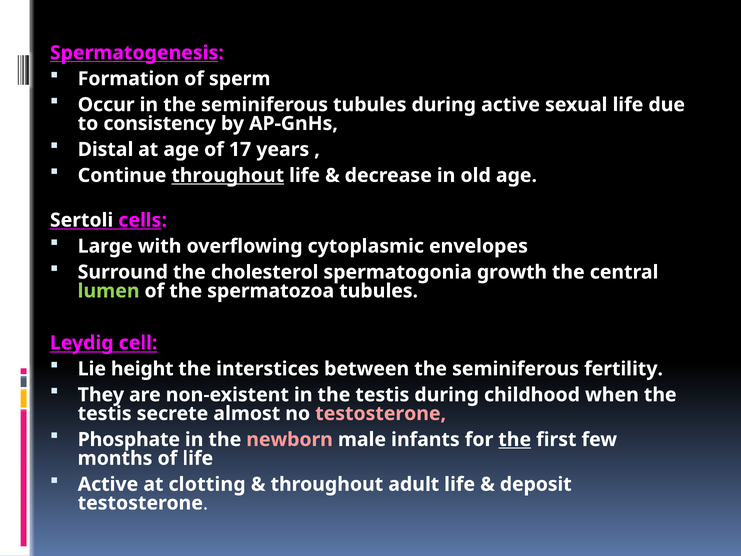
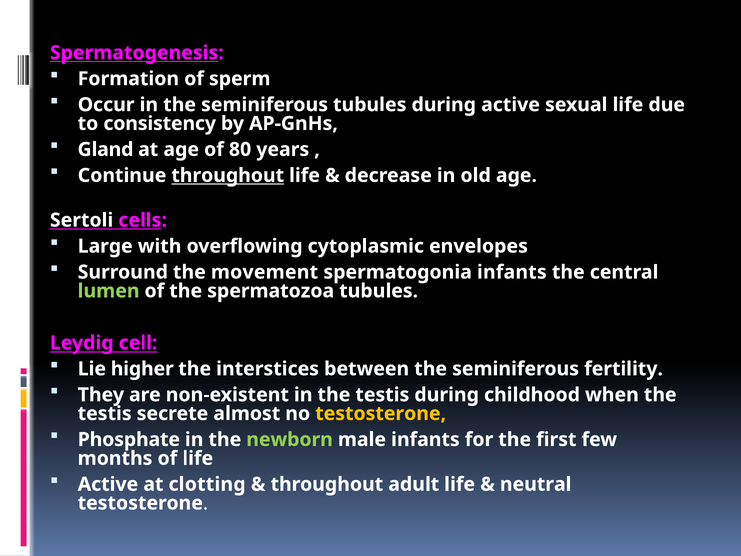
Distal: Distal -> Gland
17: 17 -> 80
cholesterol: cholesterol -> movement
spermatogonia growth: growth -> infants
height: height -> higher
testosterone at (381, 413) colour: pink -> yellow
newborn colour: pink -> light green
the at (515, 439) underline: present -> none
deposit: deposit -> neutral
